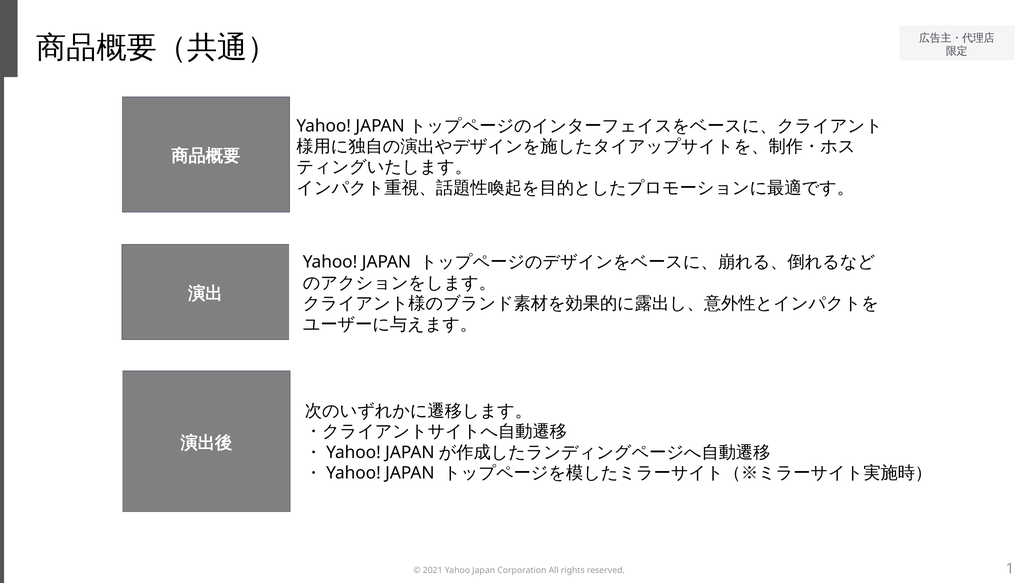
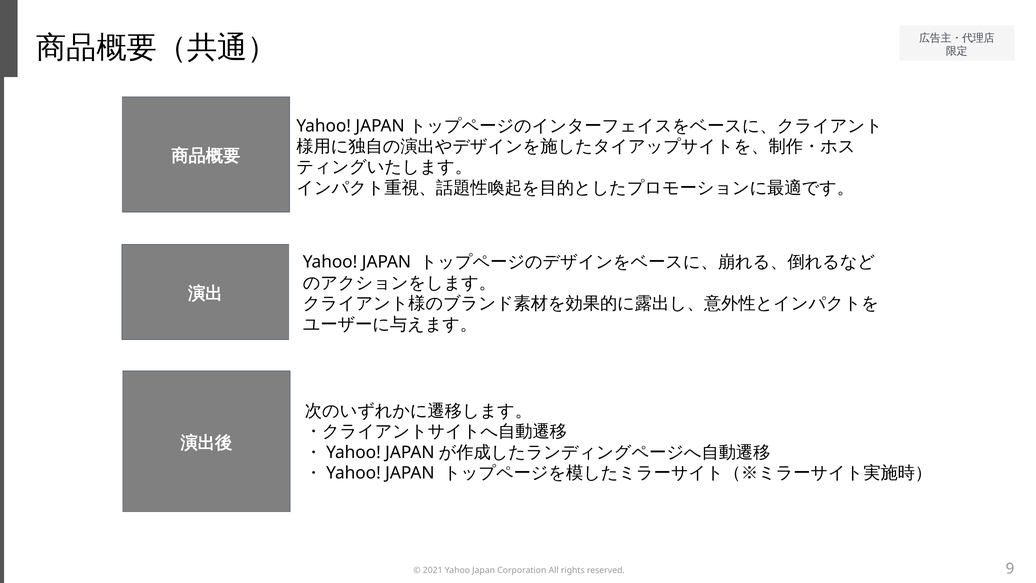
1: 1 -> 9
